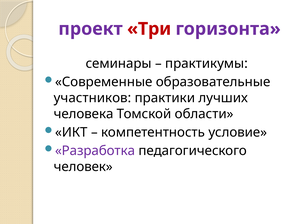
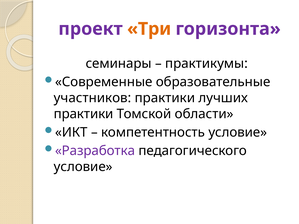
Три colour: red -> orange
человека at (84, 114): человека -> практики
человек at (83, 167): человек -> условие
